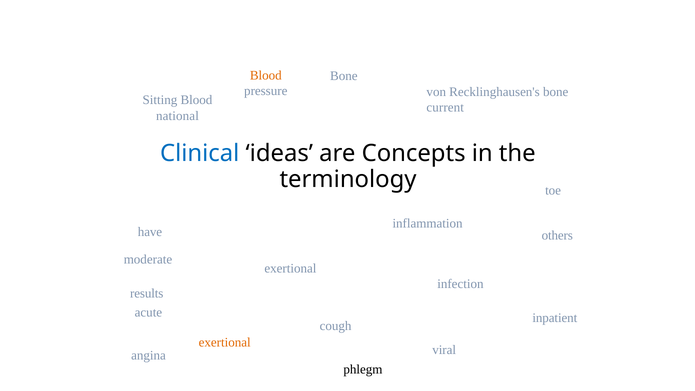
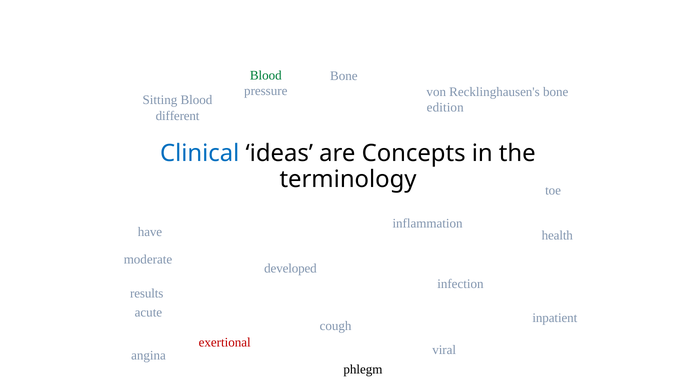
Blood at (266, 75) colour: orange -> green
current: current -> edition
national: national -> different
others: others -> health
exertional at (290, 268): exertional -> developed
exertional at (225, 342) colour: orange -> red
